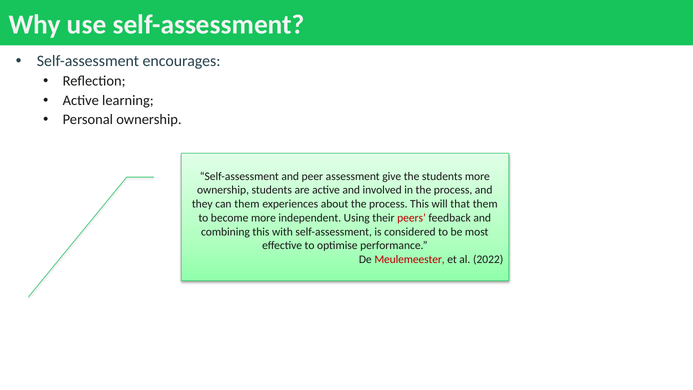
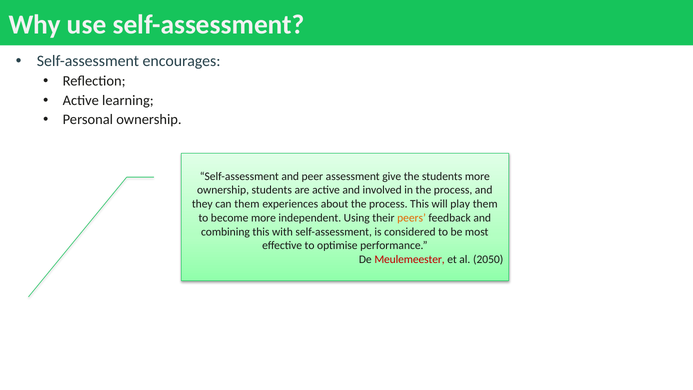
that: that -> play
peers colour: red -> orange
2022: 2022 -> 2050
